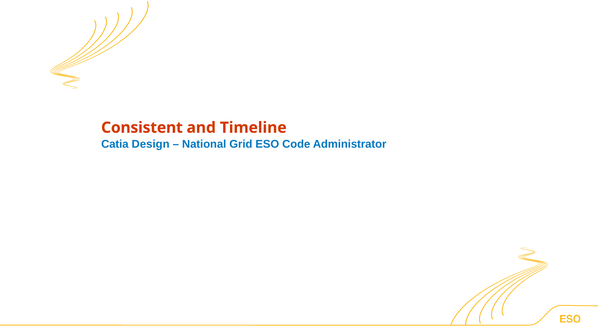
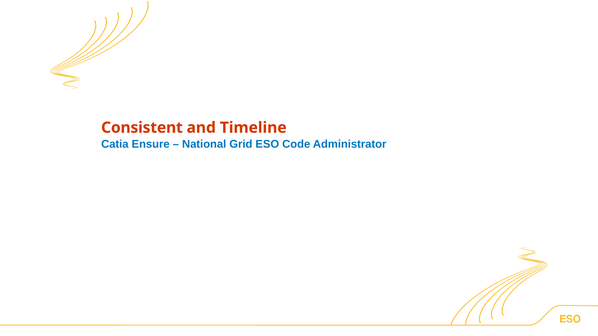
Design: Design -> Ensure
